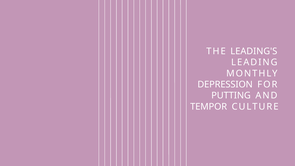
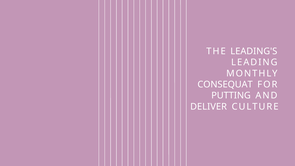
DEPRESSION: DEPRESSION -> CONSEQUAT
TEMPOR: TEMPOR -> DELIVER
